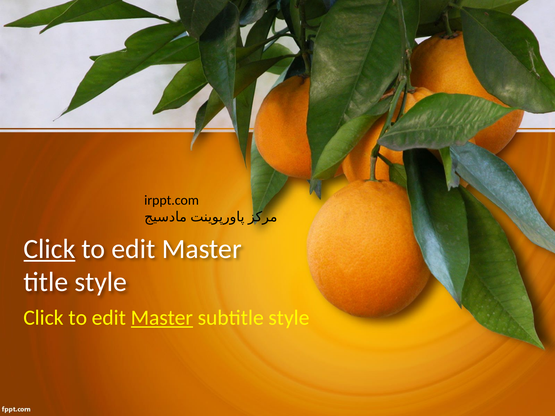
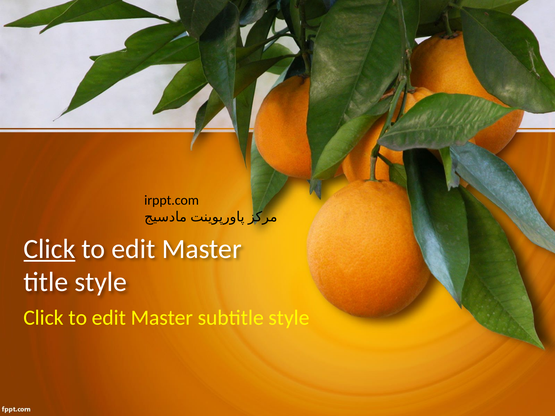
Master at (162, 318) underline: present -> none
